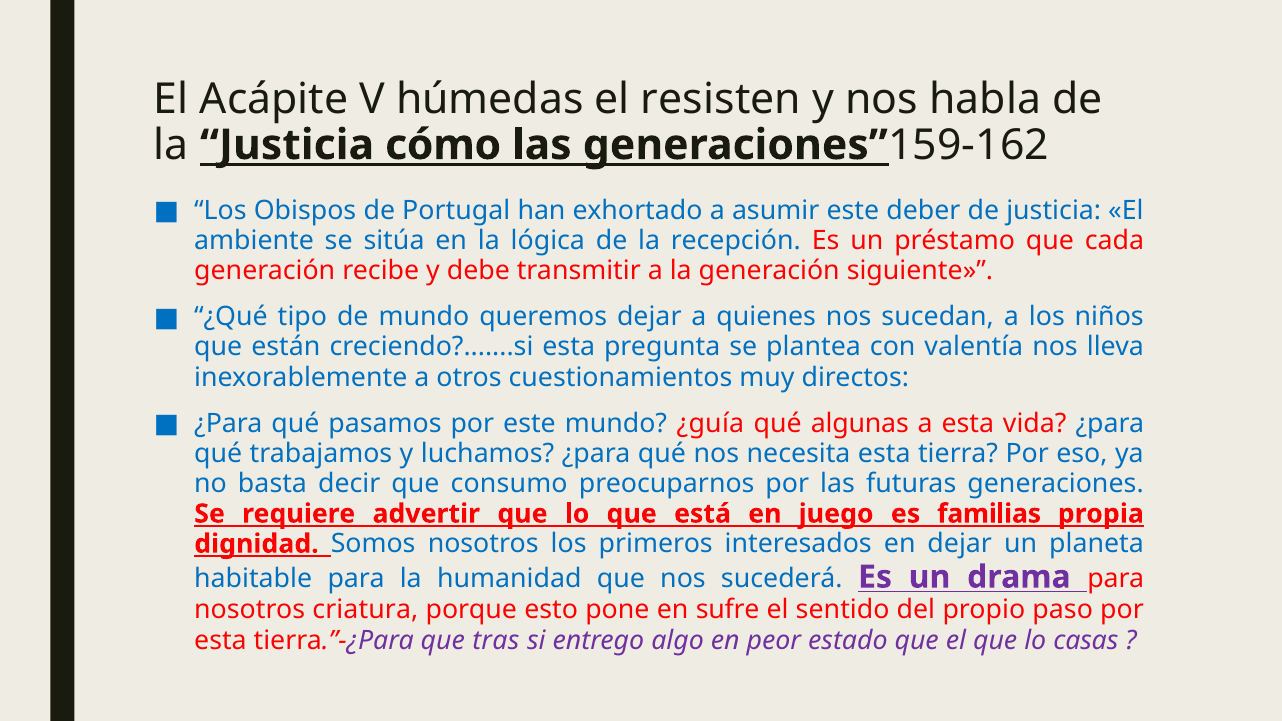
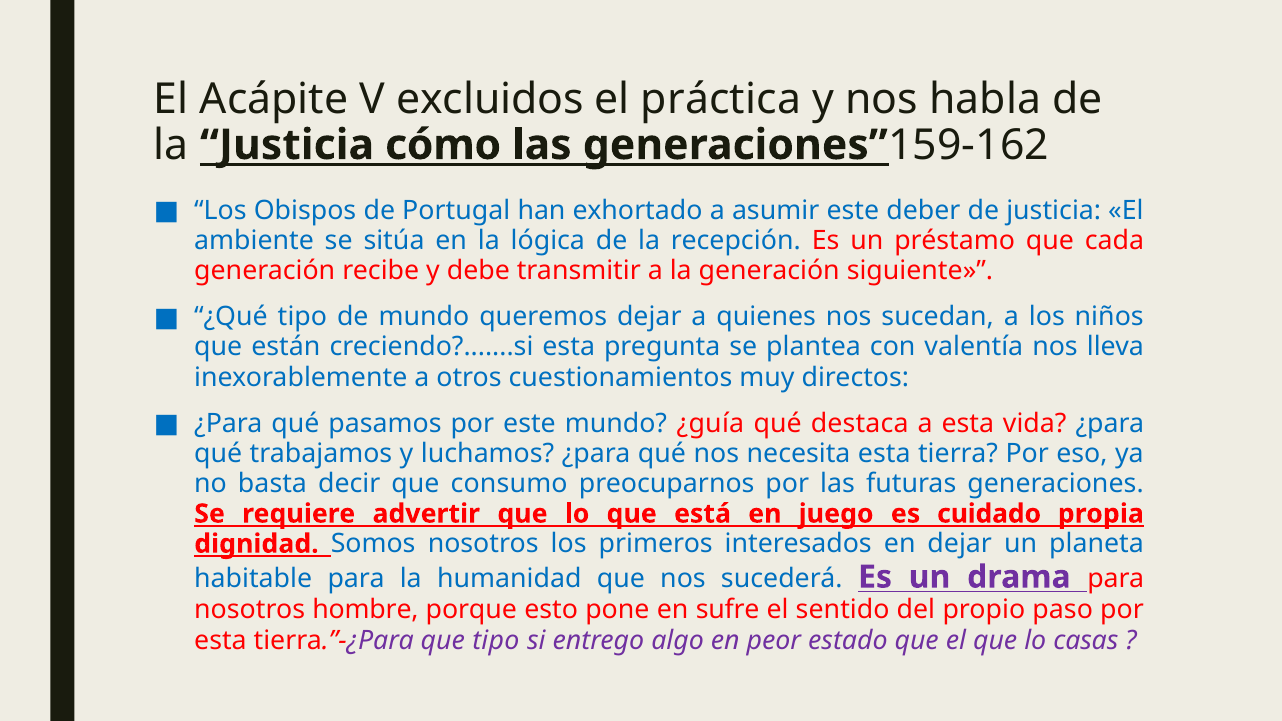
húmedas: húmedas -> excluidos
resisten: resisten -> práctica
algunas: algunas -> destaca
familias: familias -> cuidado
criatura: criatura -> hombre
que tras: tras -> tipo
